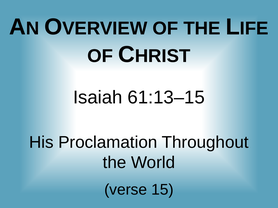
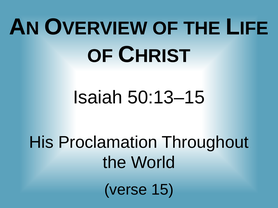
61:13–15: 61:13–15 -> 50:13–15
